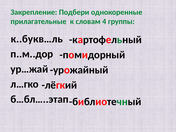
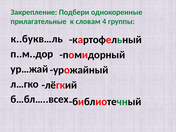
б…бл…..этап: б…бл…..этап -> б…бл…..всех
